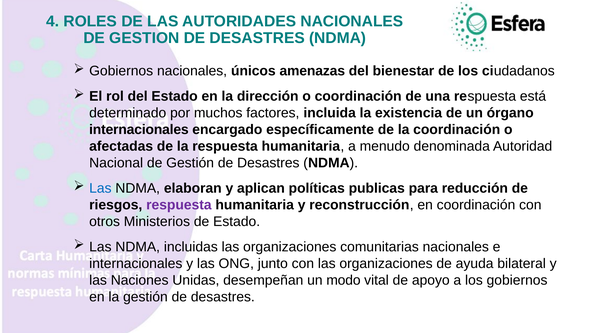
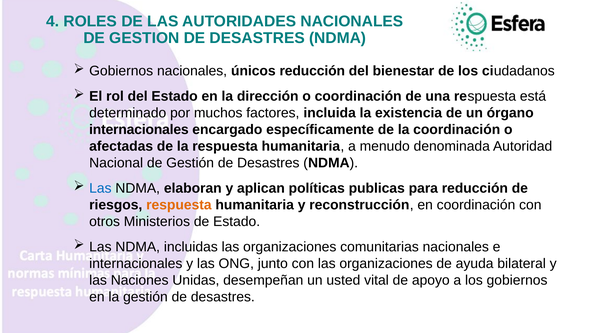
únicos amenazas: amenazas -> reducción
respuesta at (179, 205) colour: purple -> orange
modo: modo -> usted
